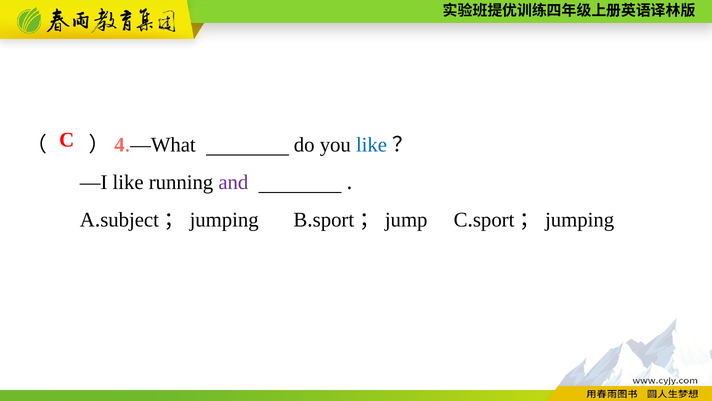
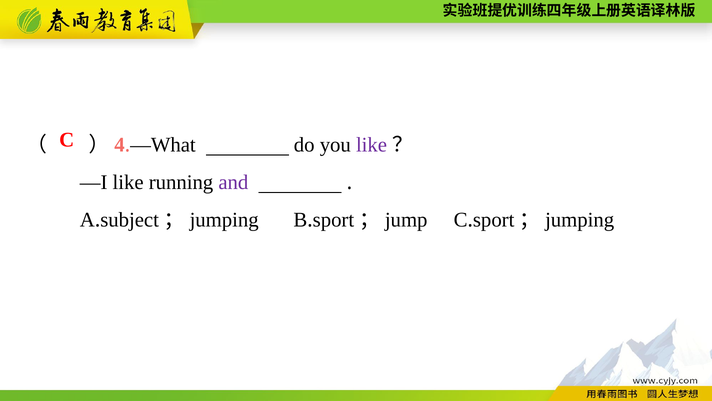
like at (372, 145) colour: blue -> purple
